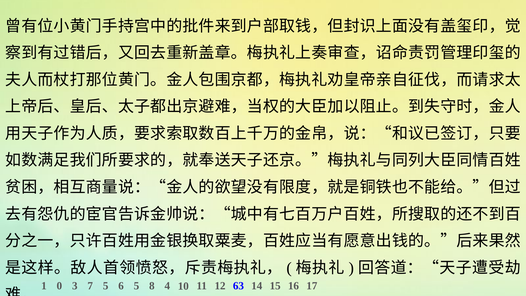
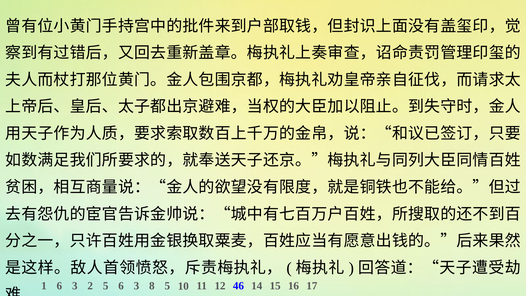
1 0: 0 -> 6
7: 7 -> 2
5 6 5: 5 -> 3
8 4: 4 -> 5
63: 63 -> 46
